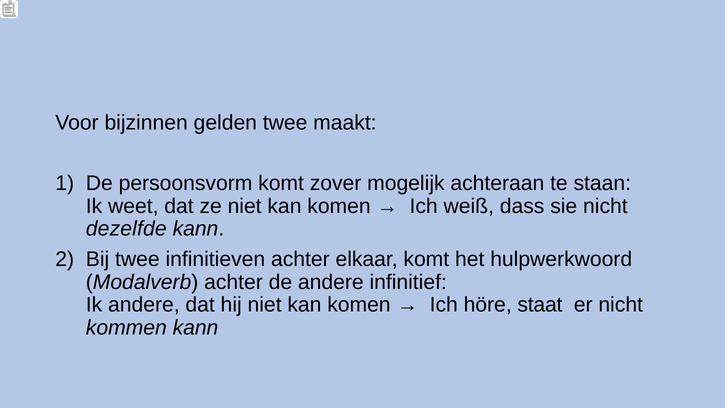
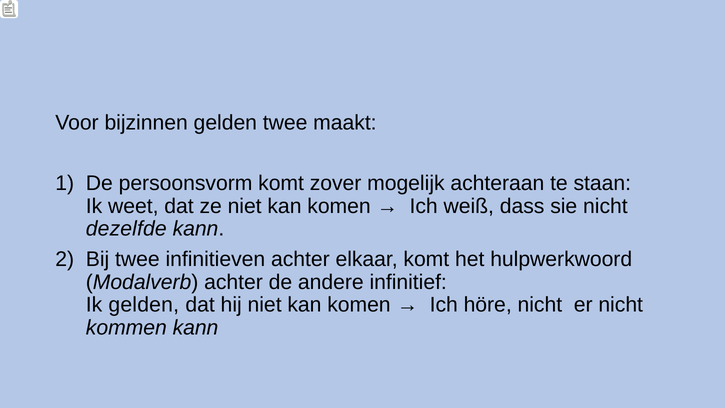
Ik andere: andere -> gelden
höre staat: staat -> nicht
